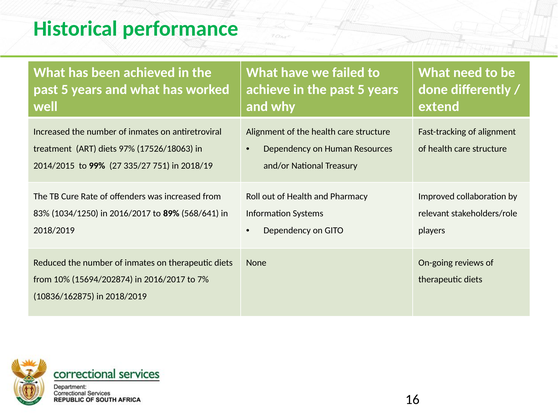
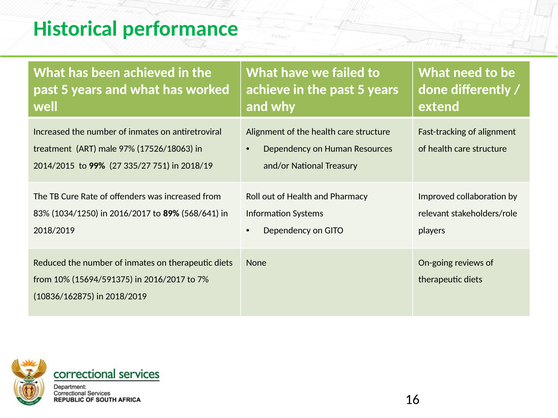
ART diets: diets -> male
15694/202874: 15694/202874 -> 15694/591375
